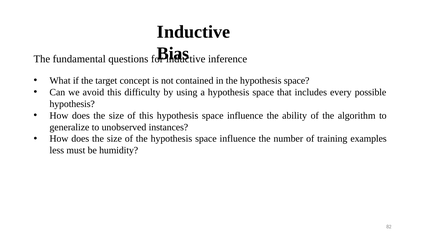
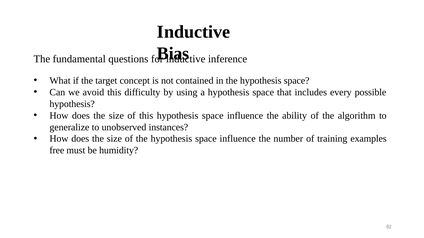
less: less -> free
